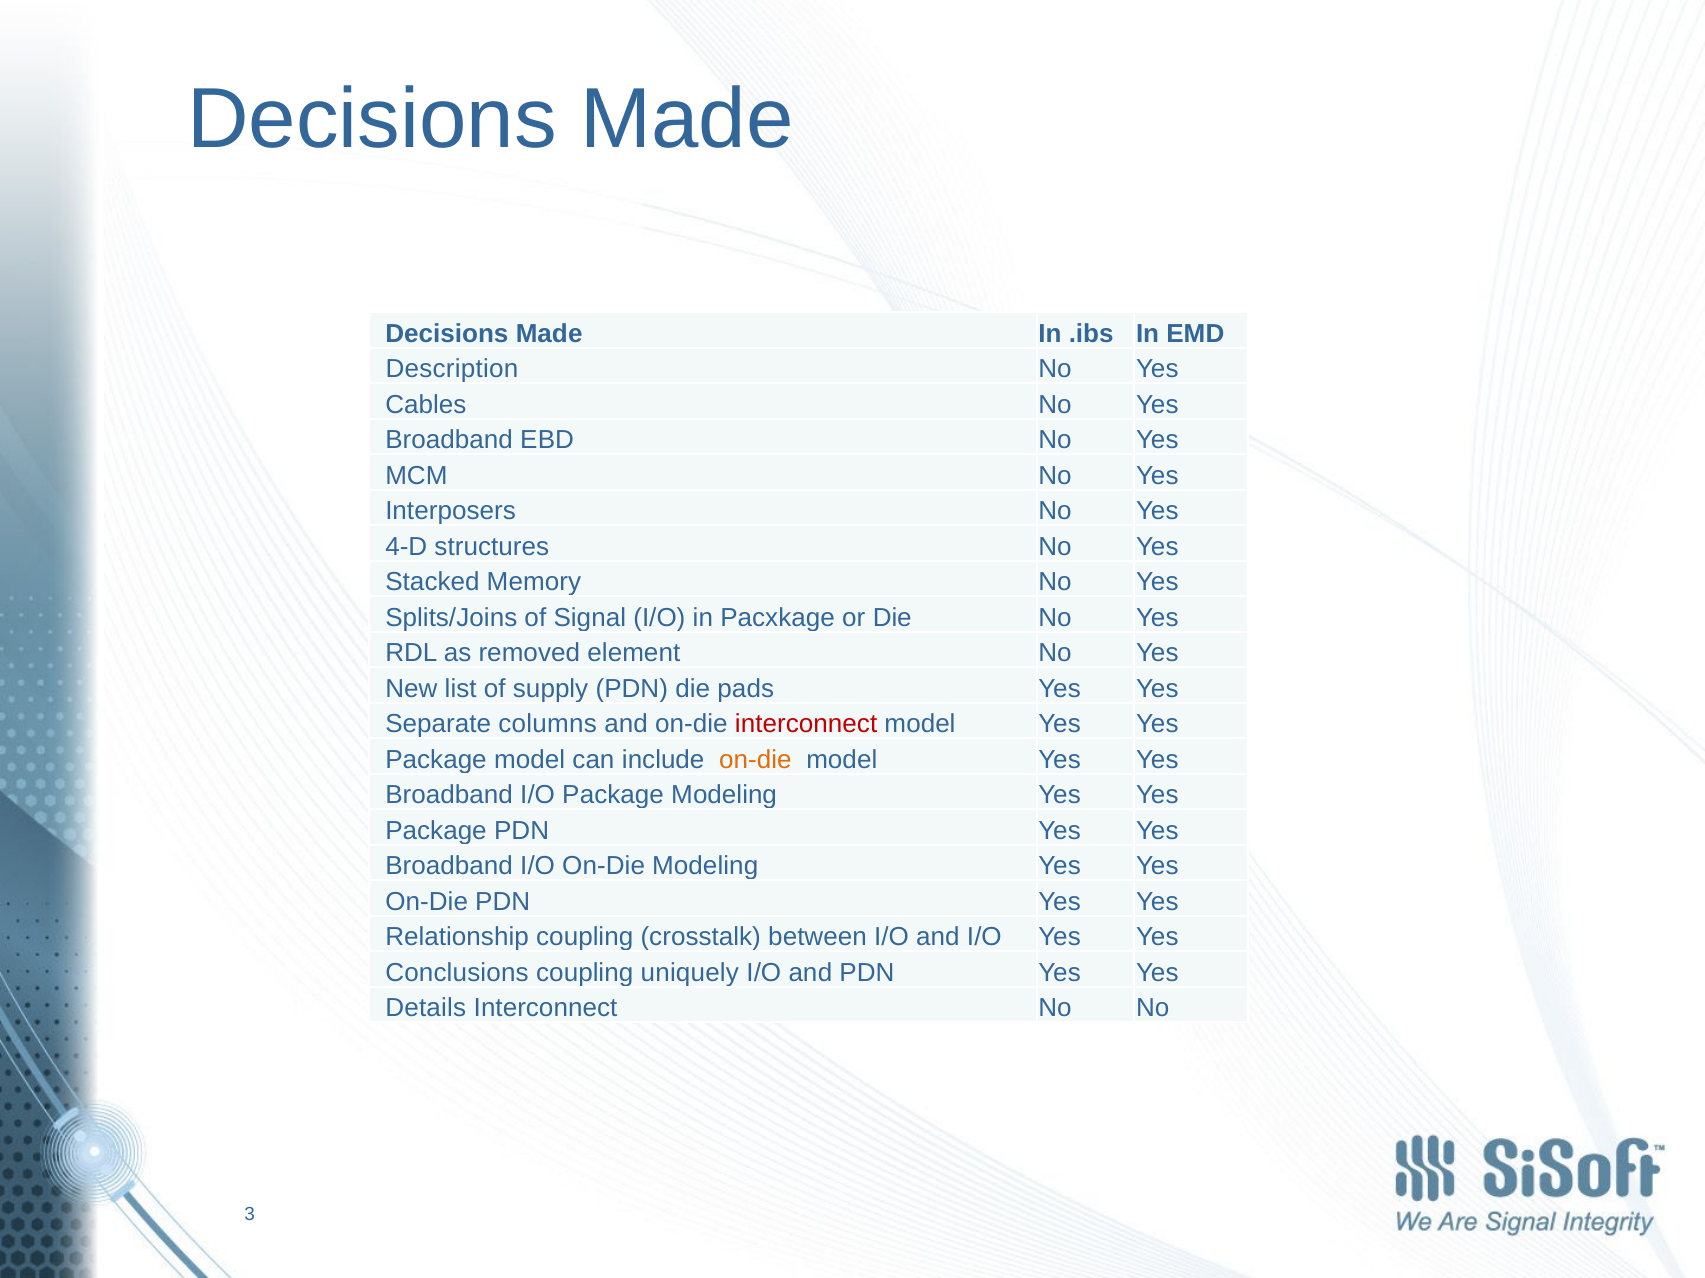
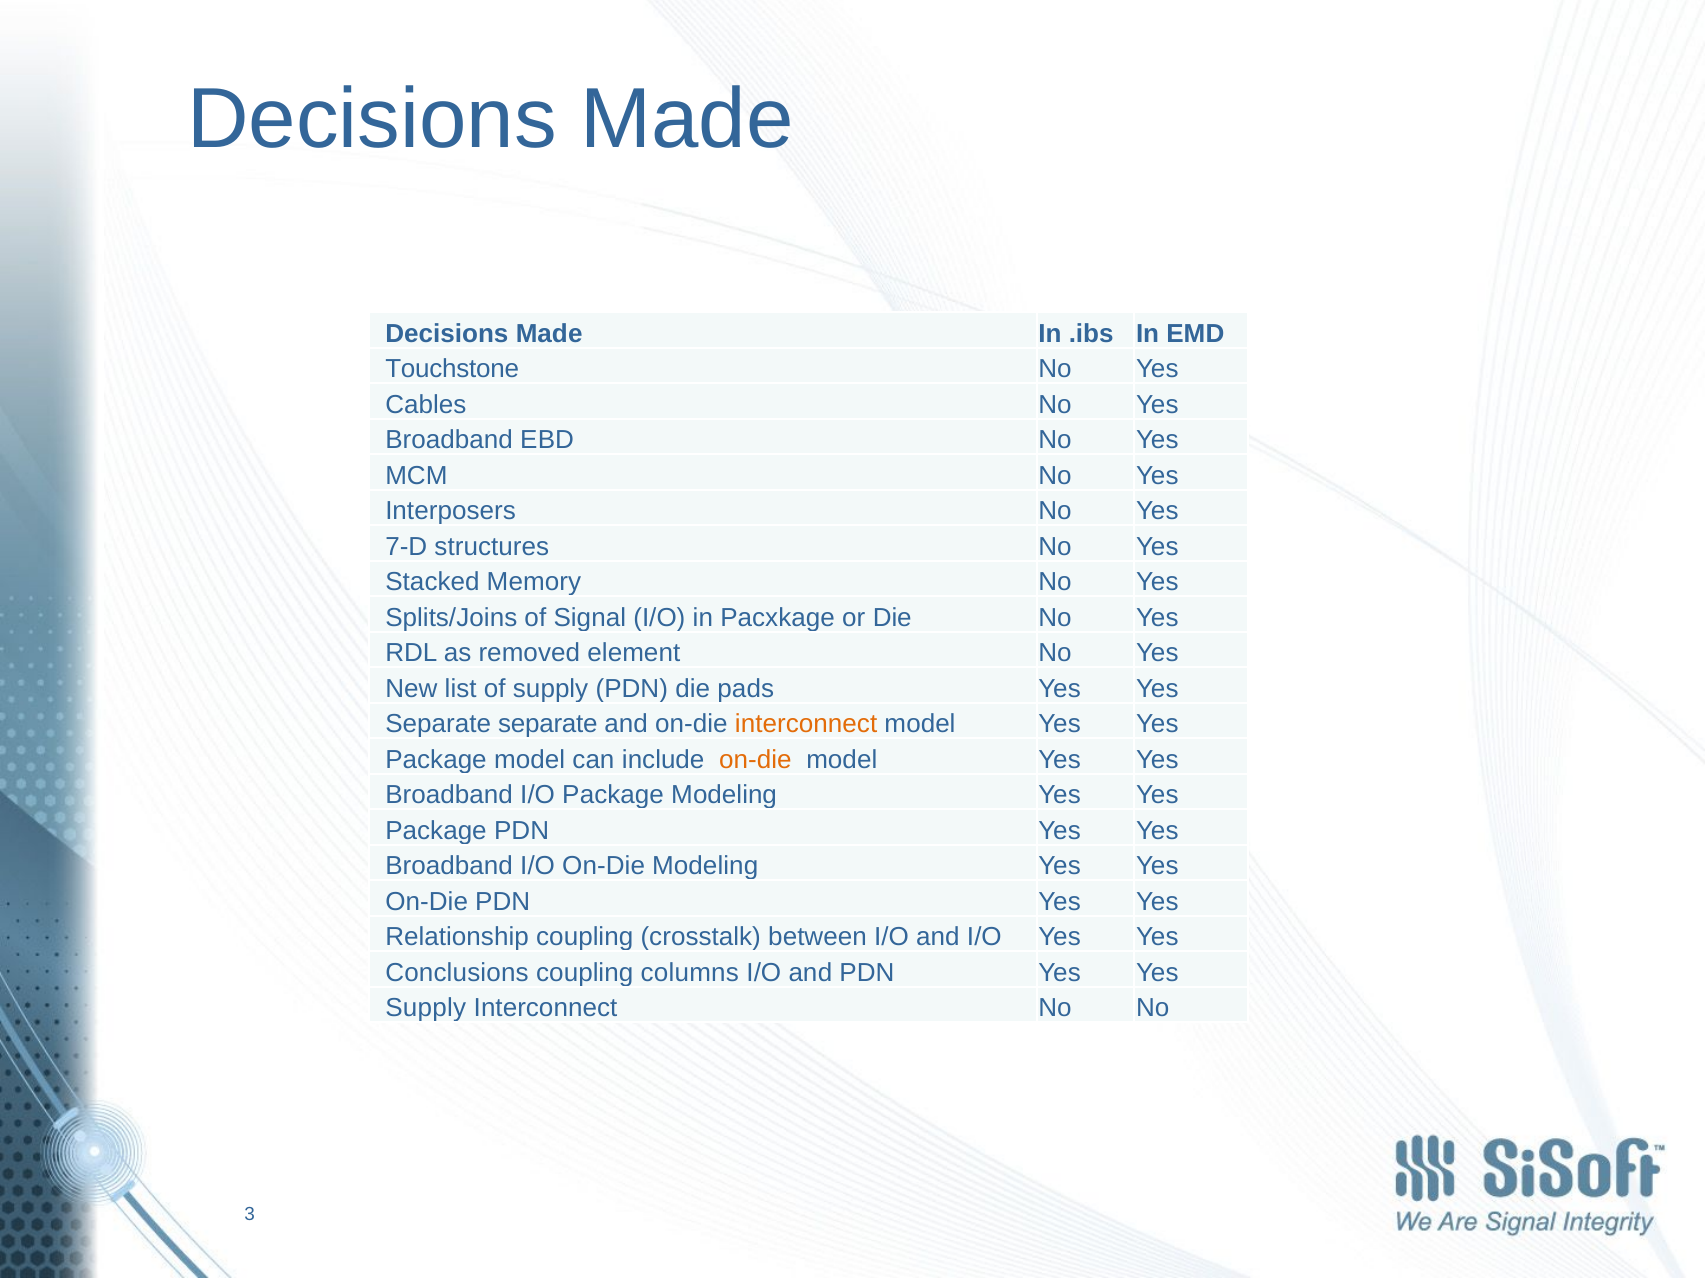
Description: Description -> Touchstone
4-D: 4-D -> 7-D
Separate columns: columns -> separate
interconnect at (806, 725) colour: red -> orange
uniquely: uniquely -> columns
Details at (426, 1009): Details -> Supply
